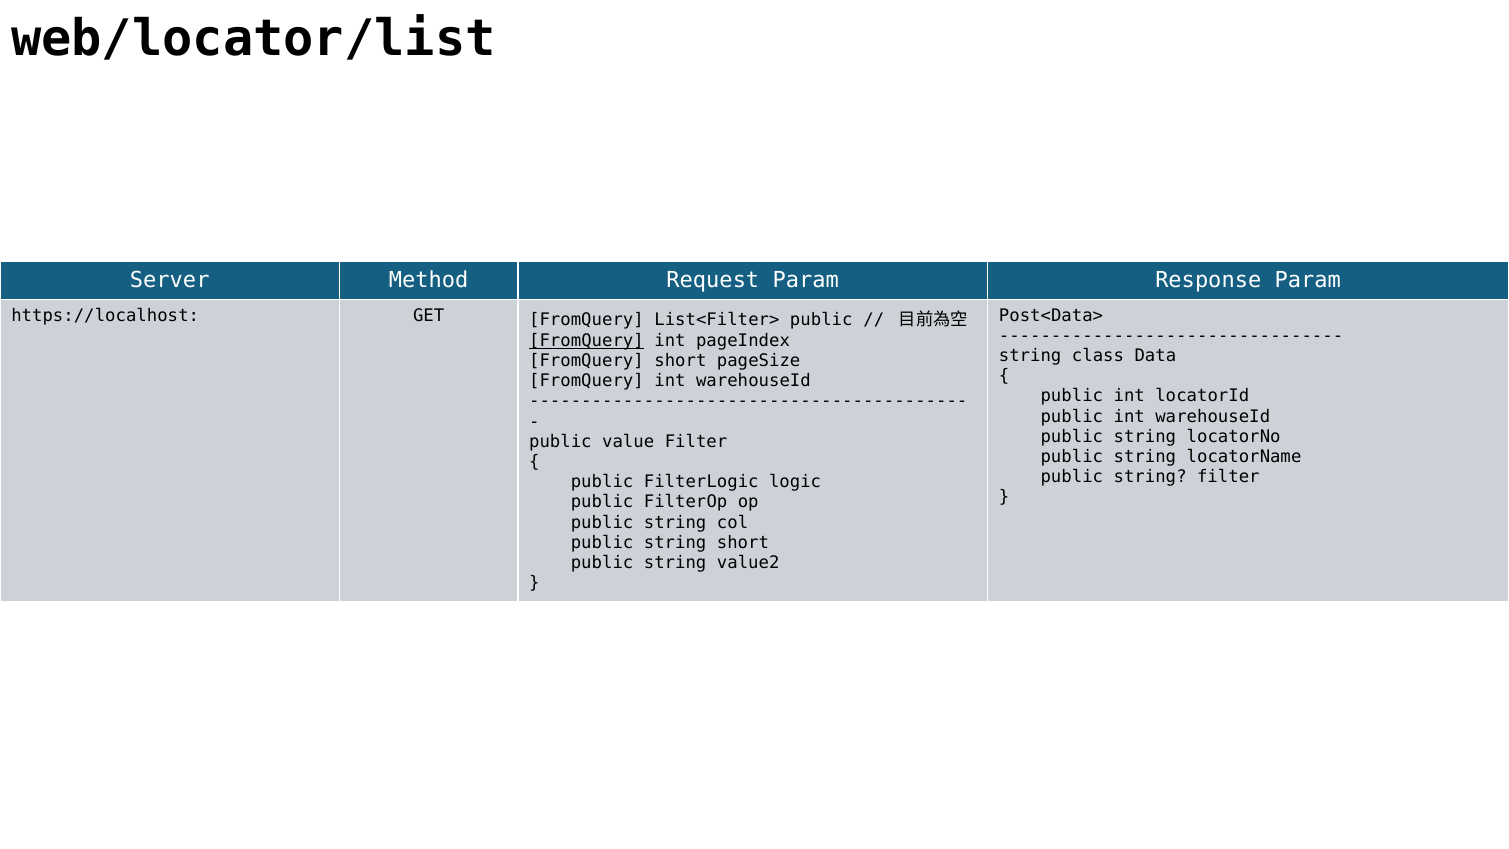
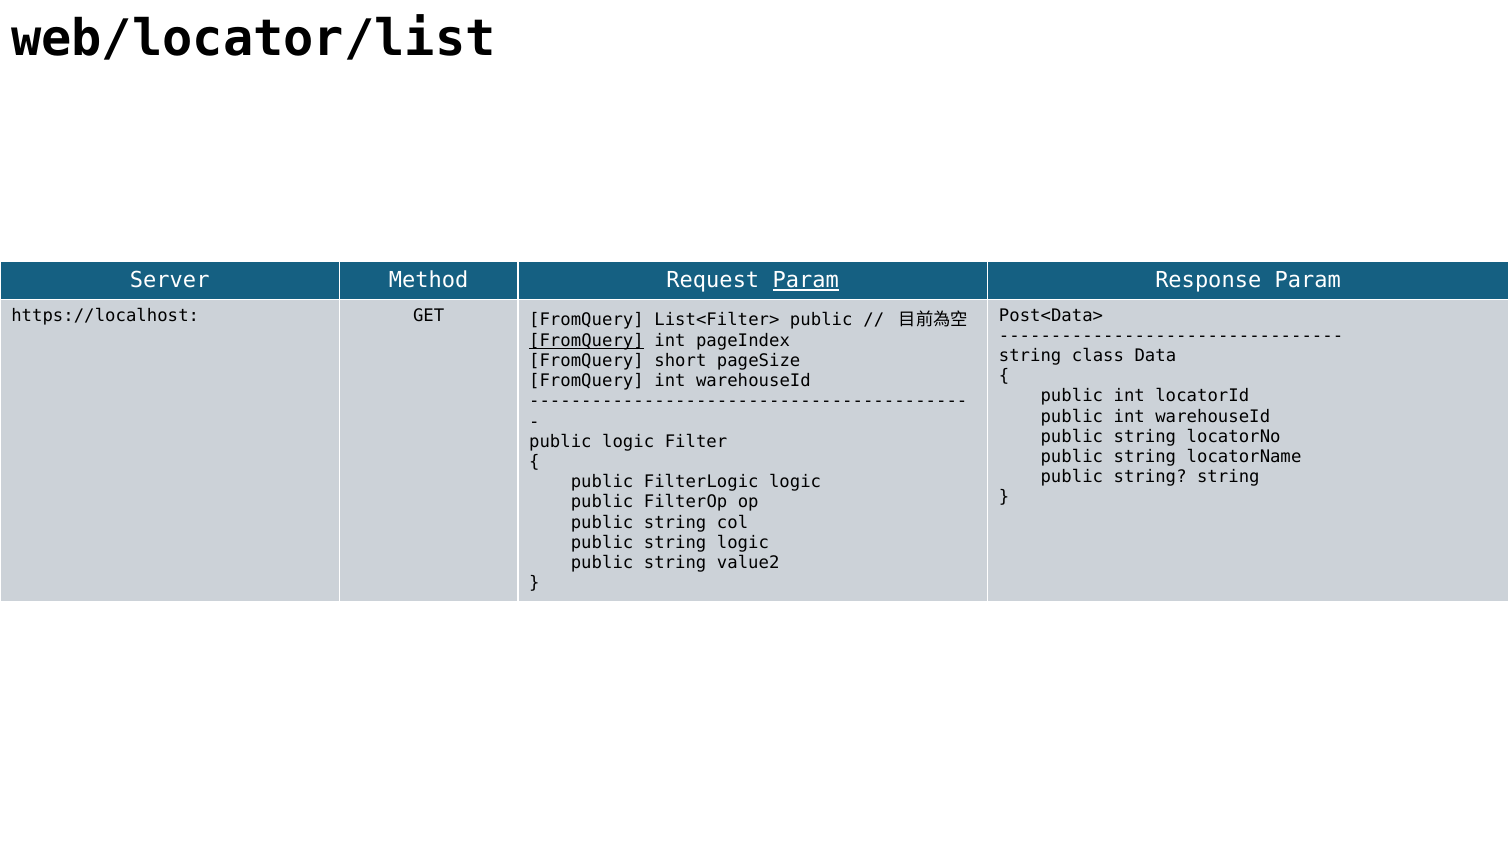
Param at (806, 281) underline: none -> present
public value: value -> logic
string filter: filter -> string
string short: short -> logic
